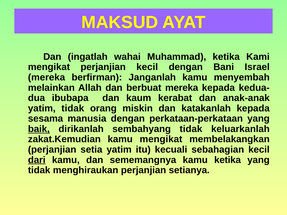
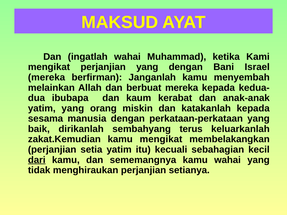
perjanjian kecil: kecil -> yang
yatim tidak: tidak -> yang
baik underline: present -> none
sembahyang tidak: tidak -> terus
kamu ketika: ketika -> wahai
